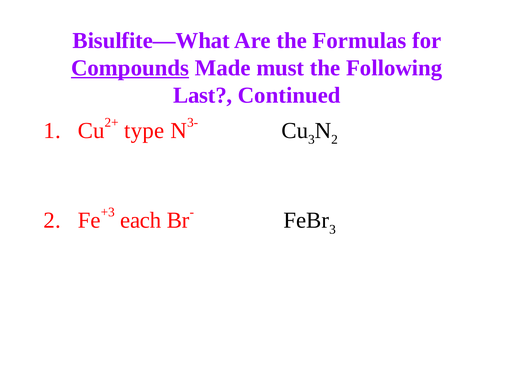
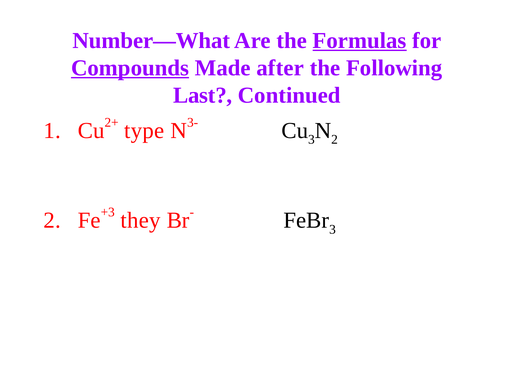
Bisulfite—What: Bisulfite—What -> Number—What
Formulas underline: none -> present
must: must -> after
each: each -> they
